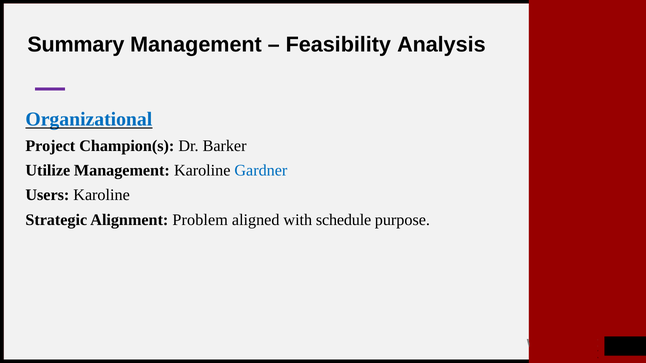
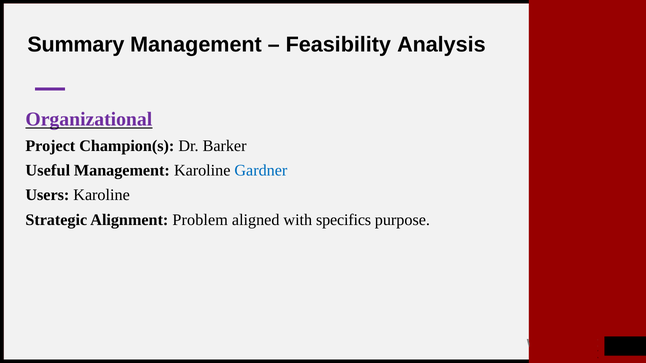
Organizational colour: blue -> purple
Utilize: Utilize -> Useful
schedule: schedule -> specifics
